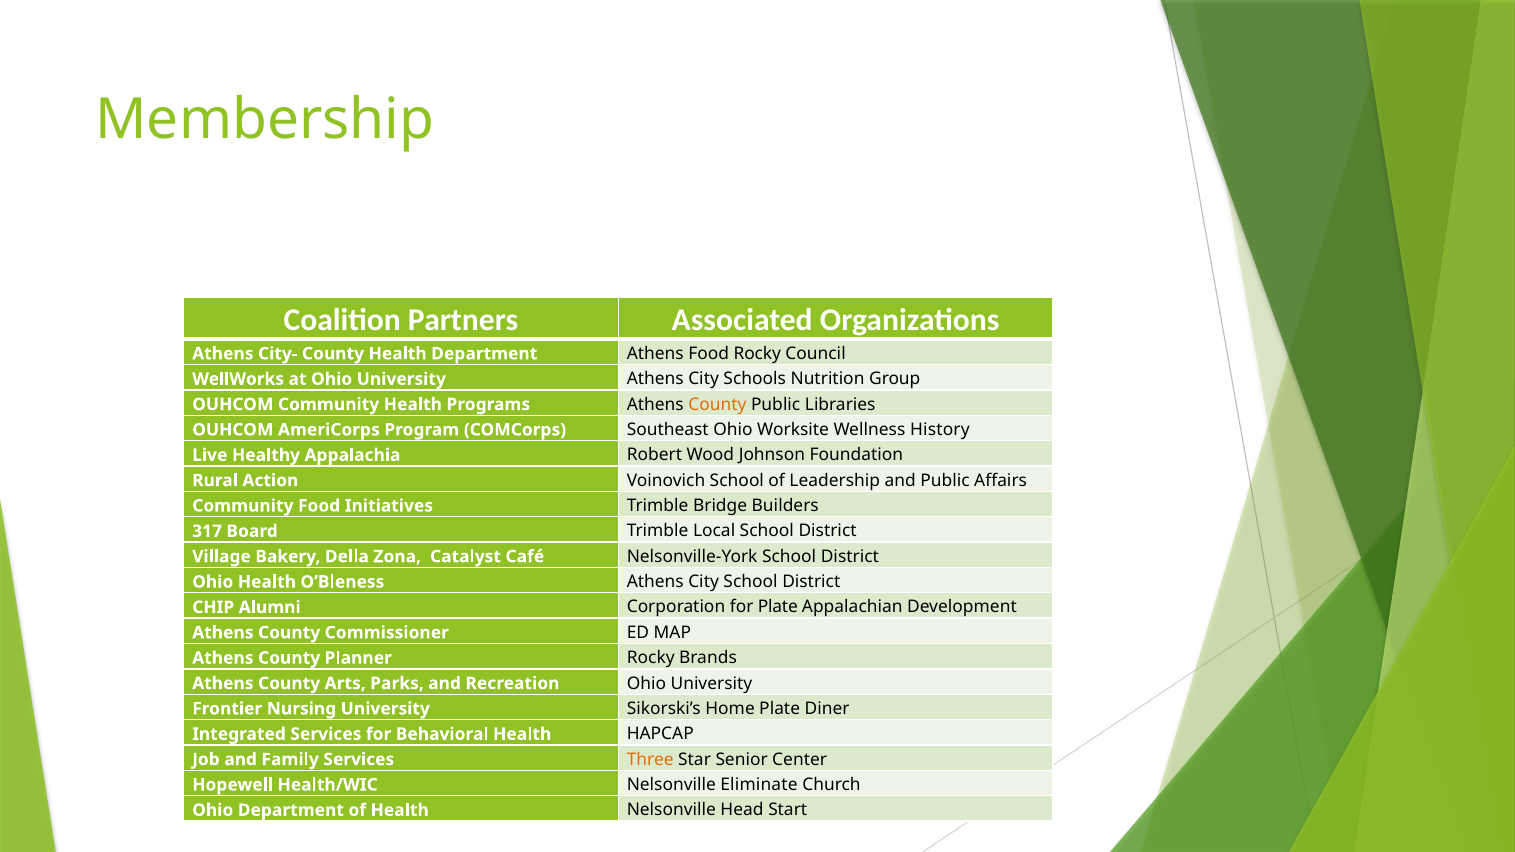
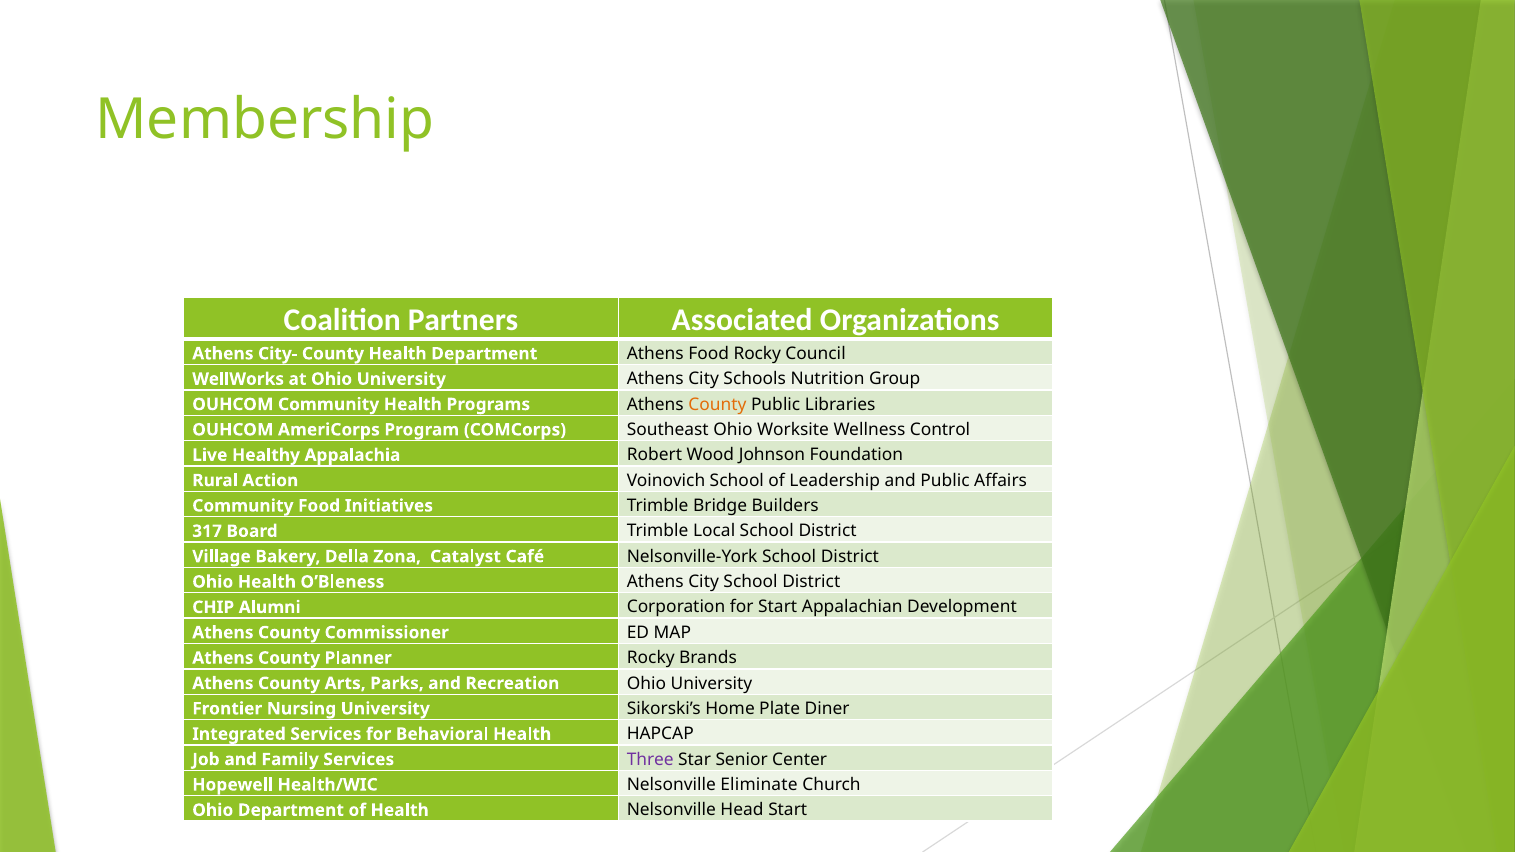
History: History -> Control
for Plate: Plate -> Start
Three colour: orange -> purple
